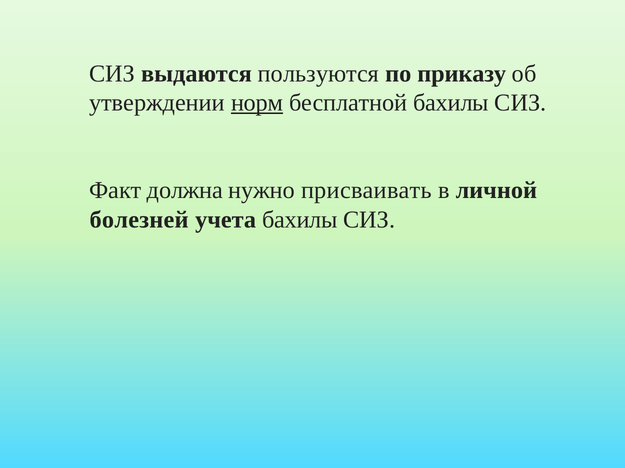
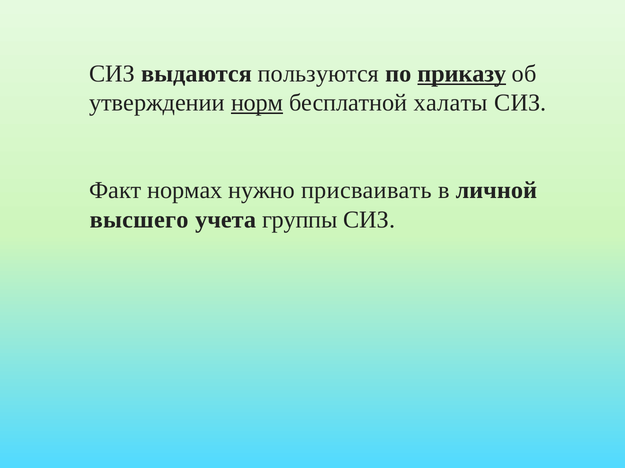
приказу underline: none -> present
бесплатной бахилы: бахилы -> халаты
должна: должна -> нормах
болезней: болезней -> высшего
учета бахилы: бахилы -> группы
